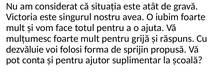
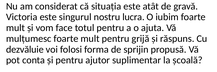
avea: avea -> lucra
